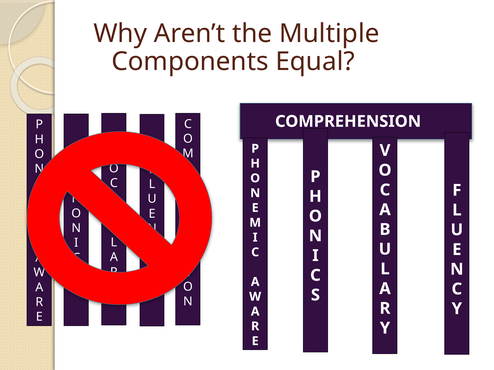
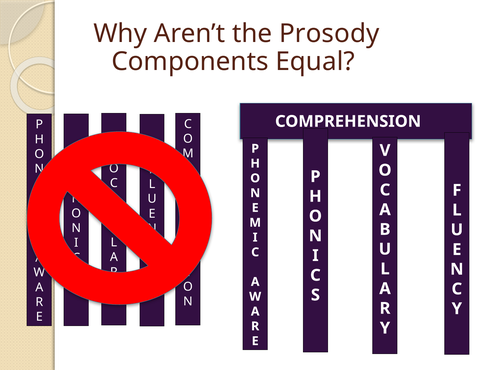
Multiple: Multiple -> Prosody
